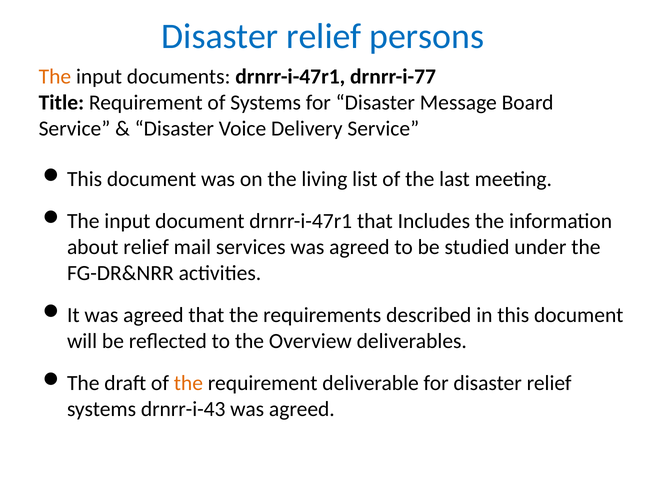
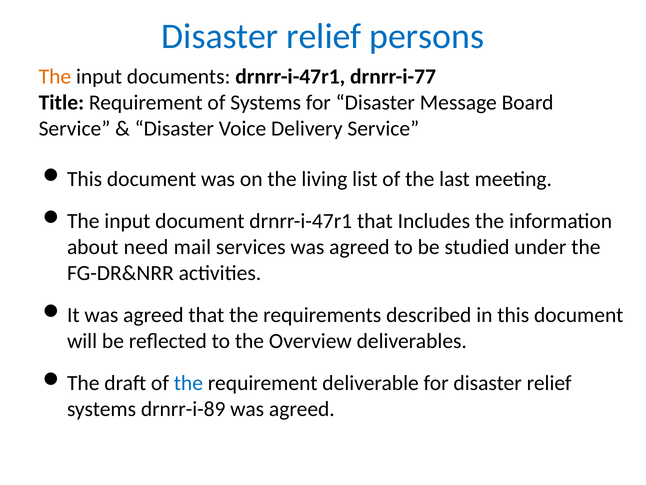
about relief: relief -> need
the at (188, 383) colour: orange -> blue
drnrr-i-43: drnrr-i-43 -> drnrr-i-89
